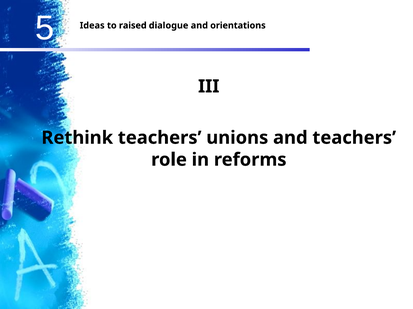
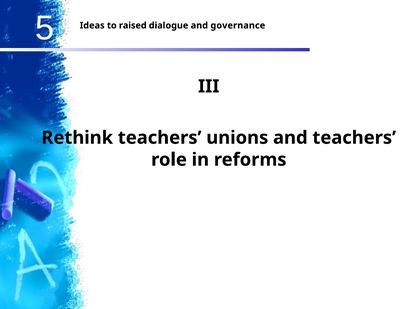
orientations: orientations -> governance
